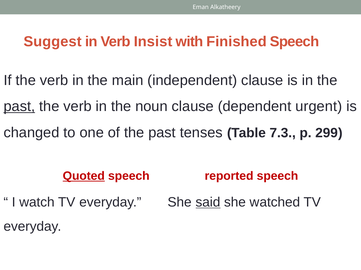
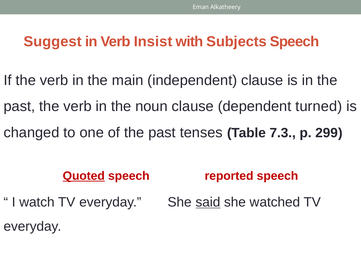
Finished: Finished -> Subjects
past at (19, 107) underline: present -> none
urgent: urgent -> turned
